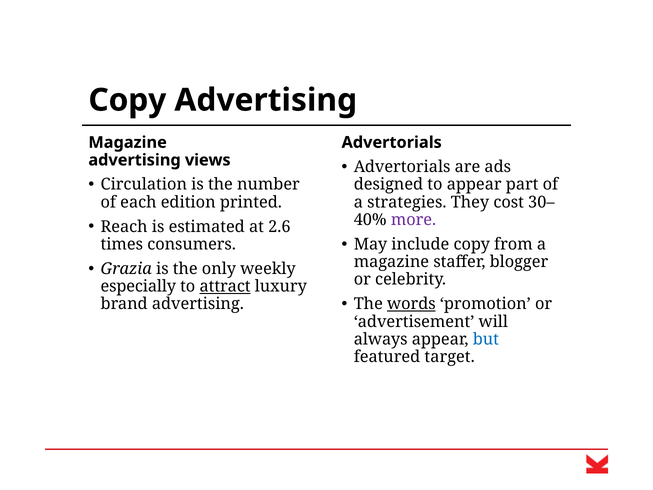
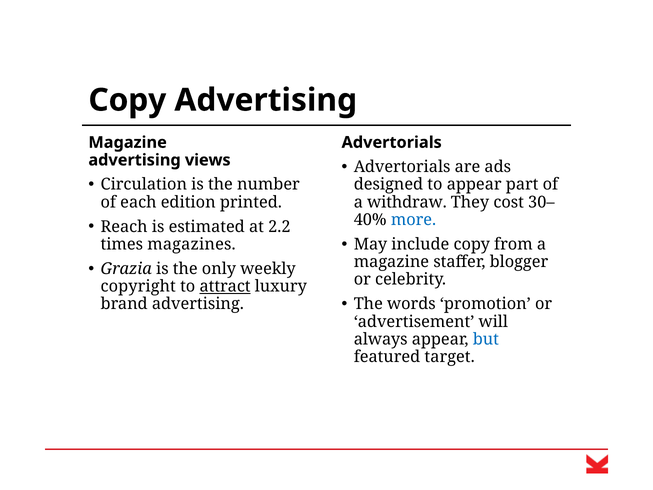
strategies: strategies -> withdraw
more colour: purple -> blue
2.6: 2.6 -> 2.2
consumers: consumers -> magazines
especially: especially -> copyright
words underline: present -> none
